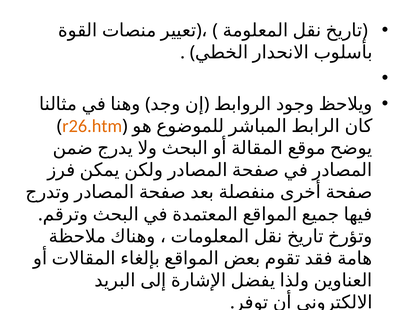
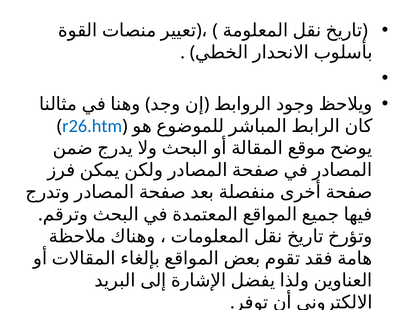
r26.htm colour: orange -> blue
